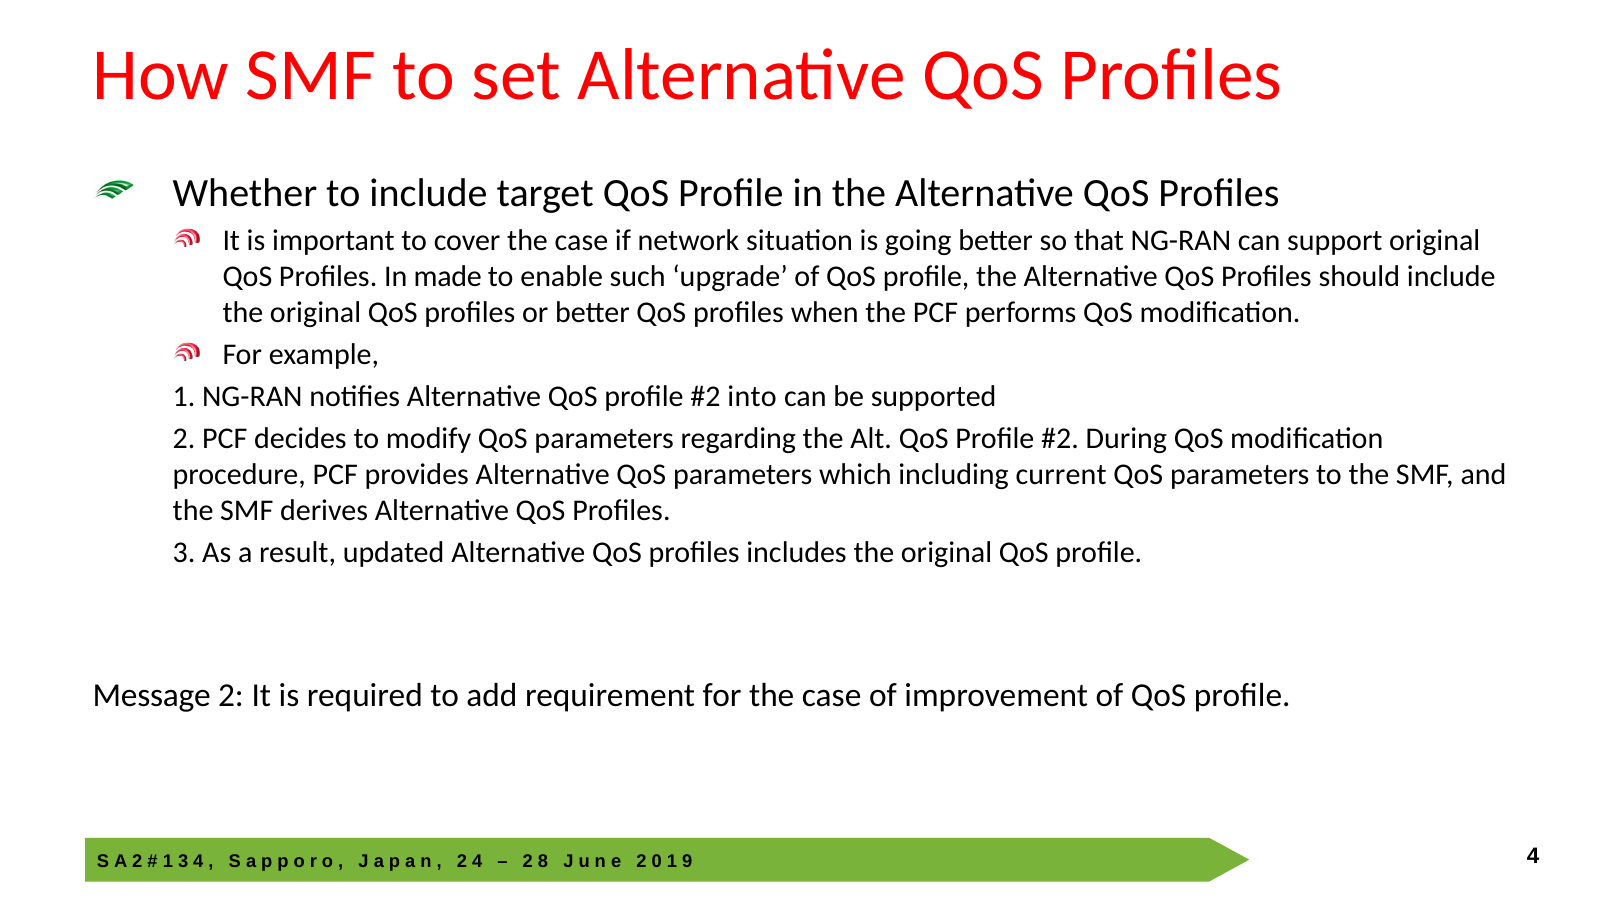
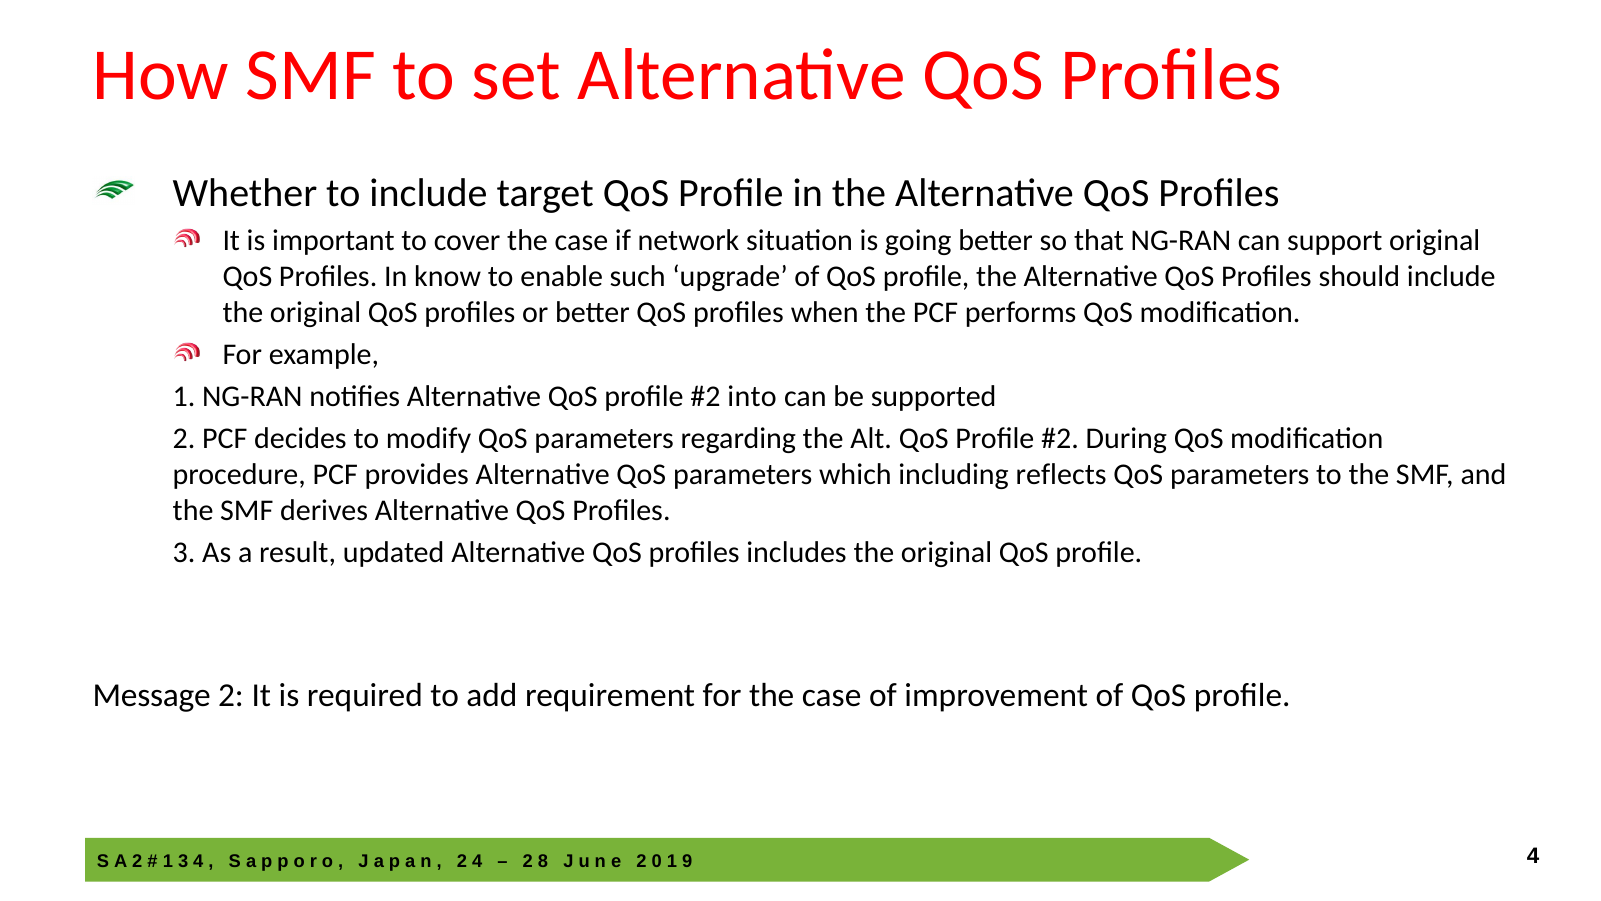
made: made -> know
current: current -> reflects
